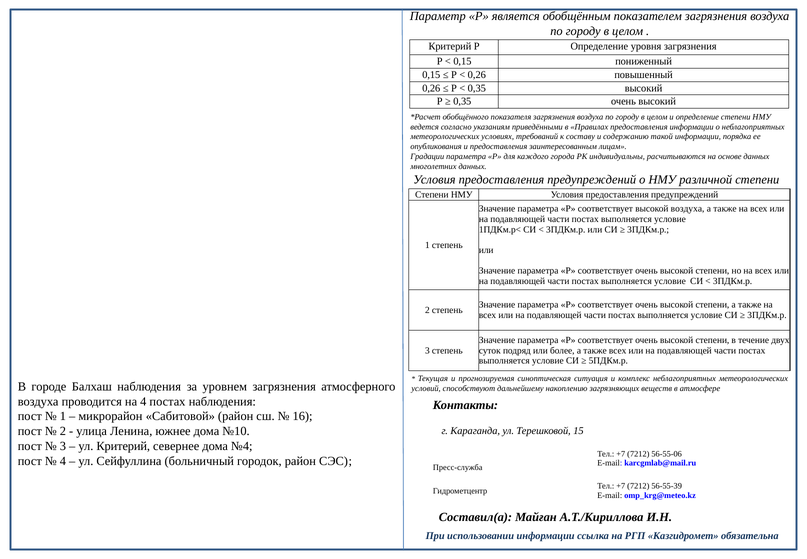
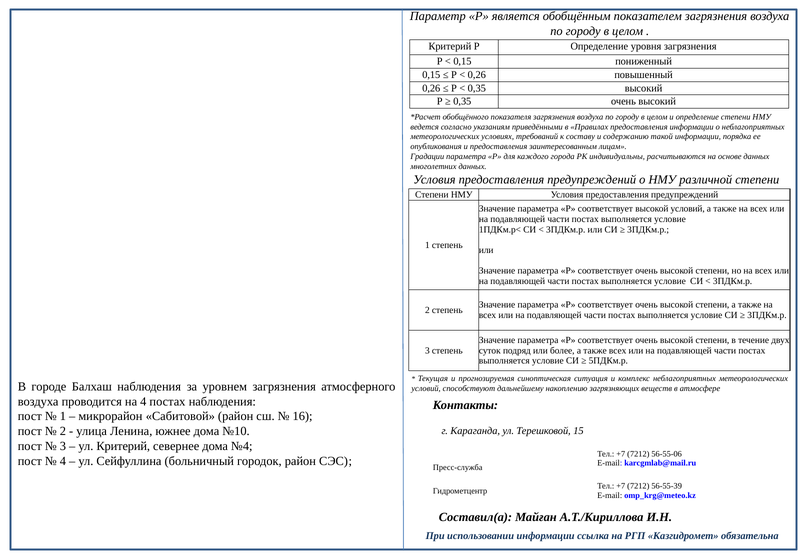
высокой воздуха: воздуха -> условий
